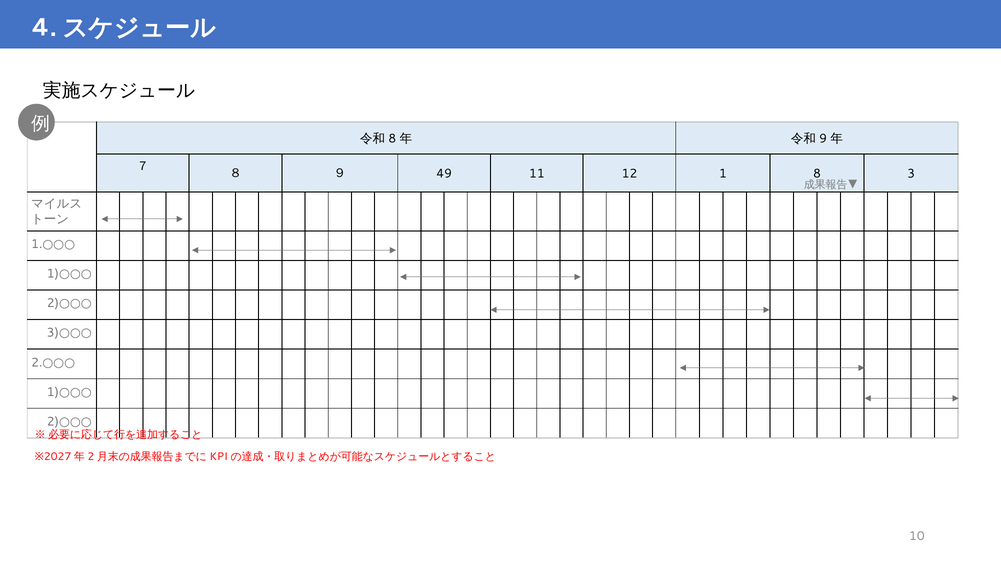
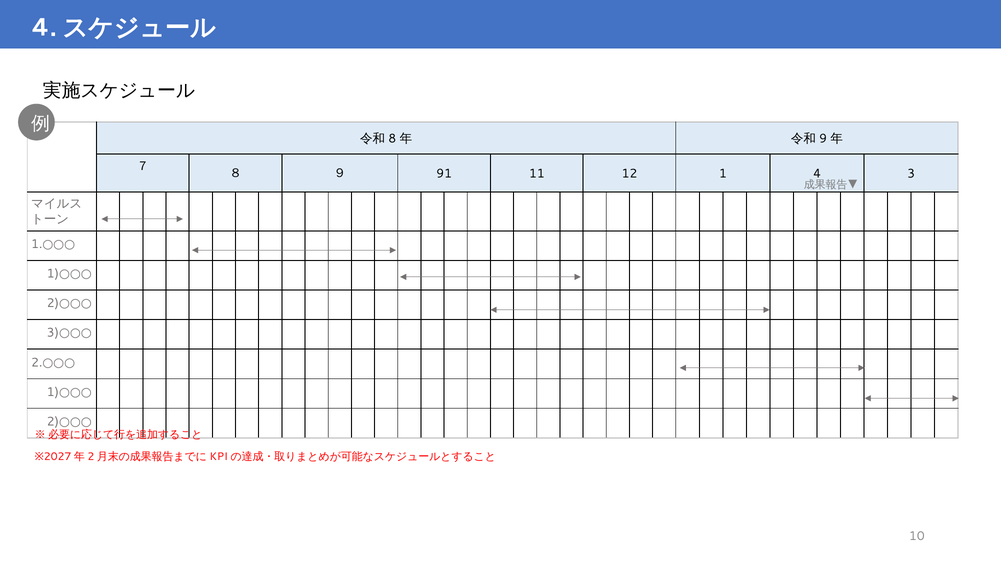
49: 49 -> 91
1 8: 8 -> 4
